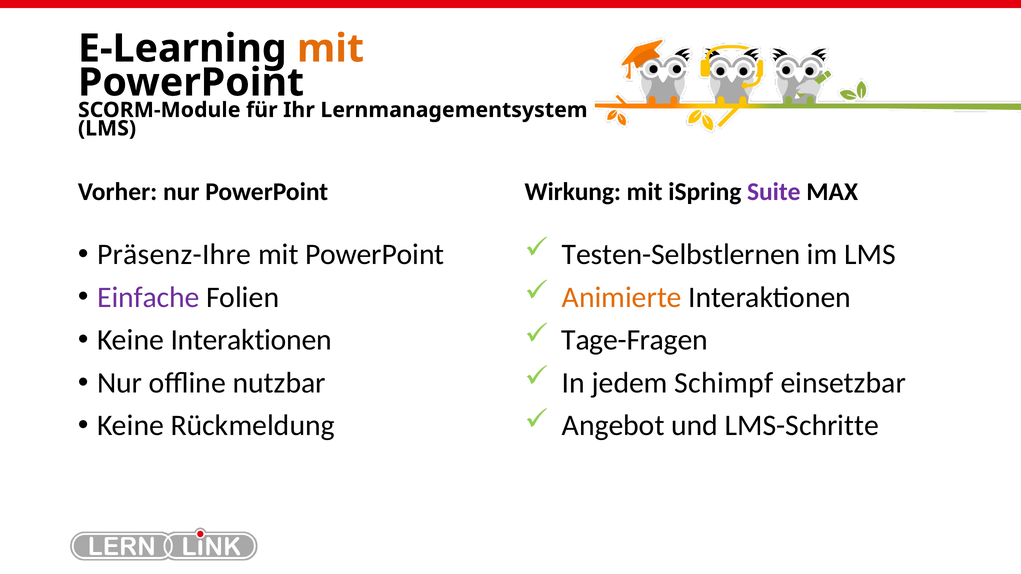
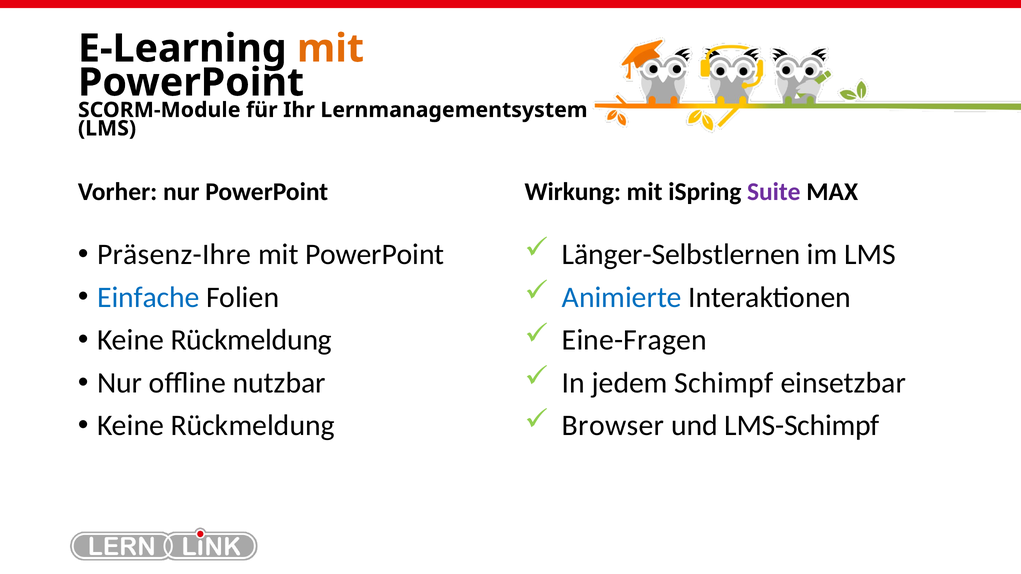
Testen-Selbstlernen: Testen-Selbstlernen -> Länger-Selbstlernen
Animierte colour: orange -> blue
Einfache colour: purple -> blue
Tage-Fragen: Tage-Fragen -> Eine-Fragen
Interaktionen at (251, 340): Interaktionen -> Rückmeldung
Angebot: Angebot -> Browser
LMS-Schritte: LMS-Schritte -> LMS-Schimpf
